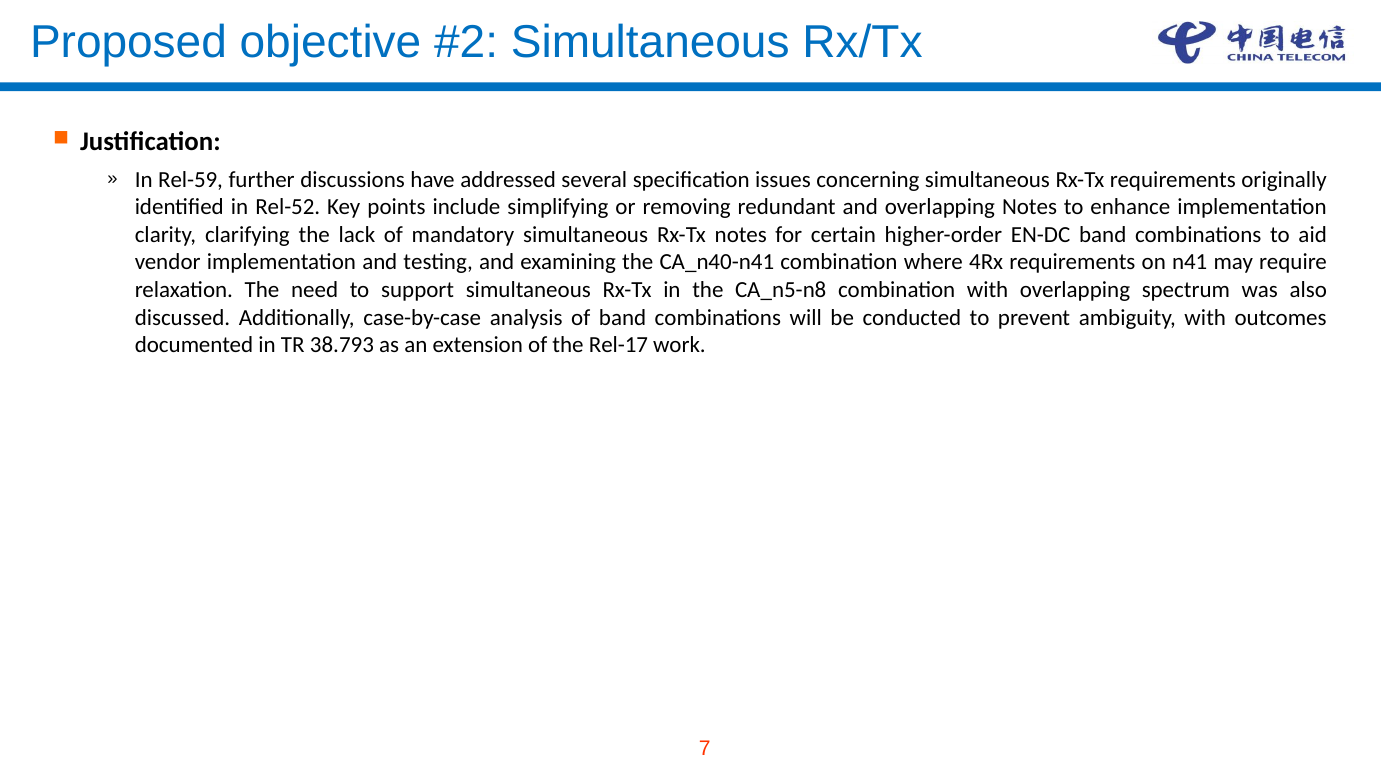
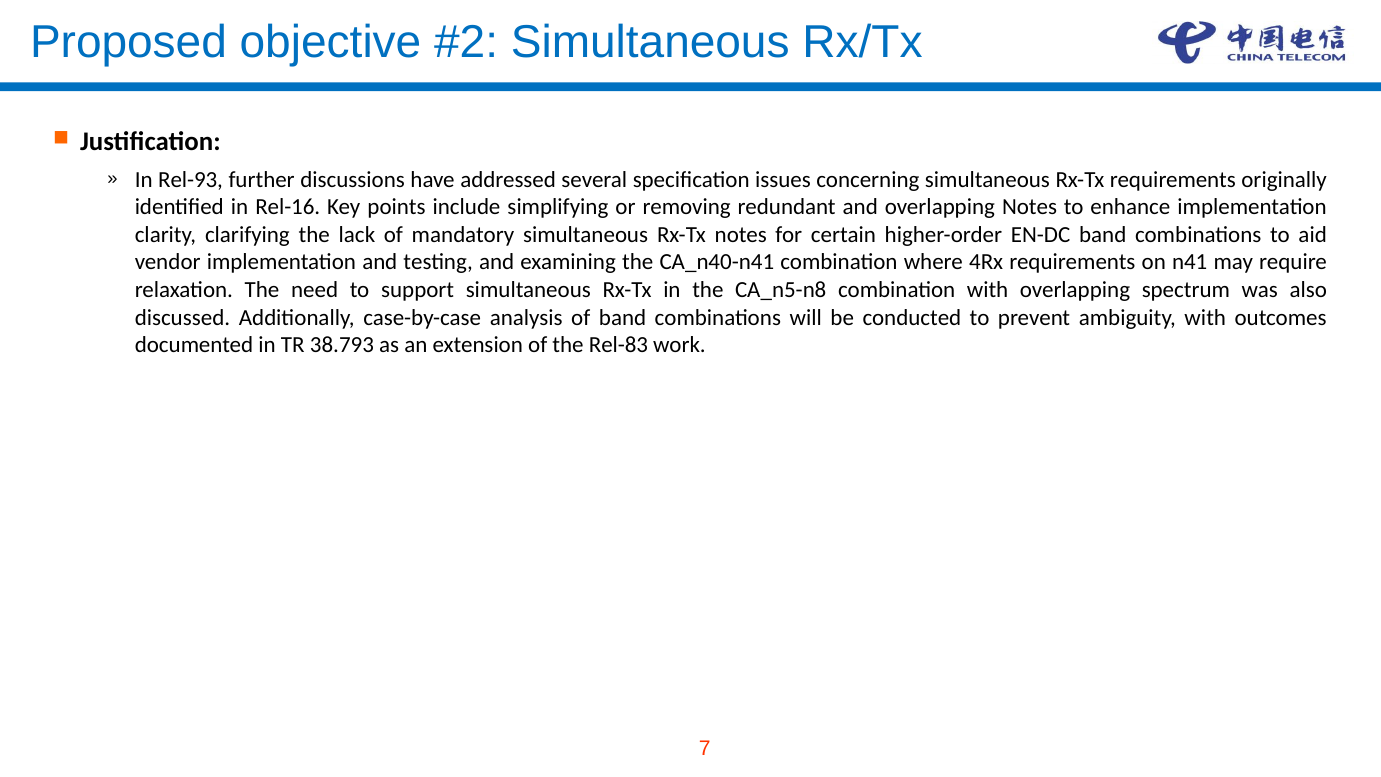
Rel-59: Rel-59 -> Rel-93
Rel-52: Rel-52 -> Rel-16
Rel-17: Rel-17 -> Rel-83
